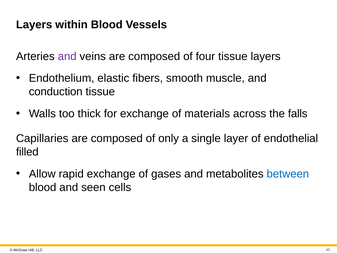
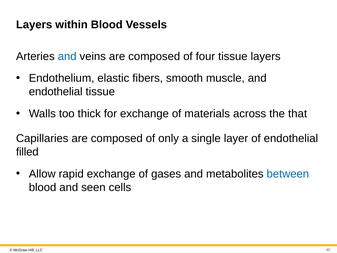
and at (67, 56) colour: purple -> blue
conduction at (56, 92): conduction -> endothelial
falls: falls -> that
